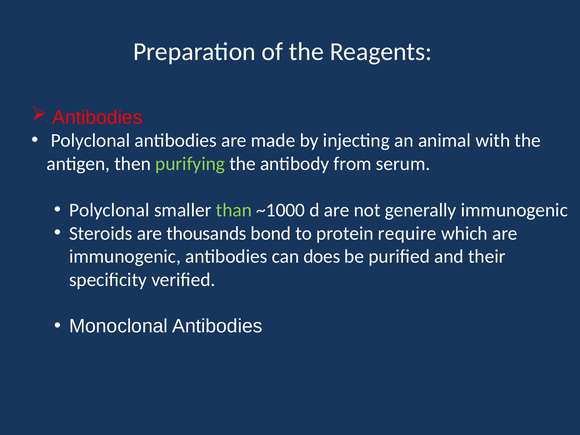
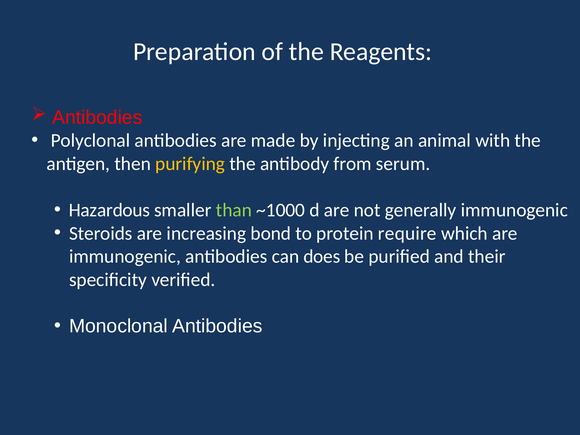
purifying colour: light green -> yellow
Polyclonal at (109, 210): Polyclonal -> Hazardous
thousands: thousands -> increasing
